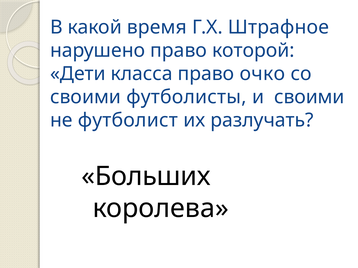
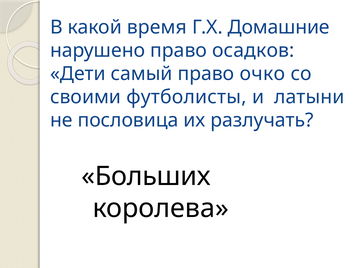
Штрафное: Штрафное -> Домашние
которой: которой -> осадков
класса: класса -> самый
и своими: своими -> латыни
футболист: футболист -> пословица
